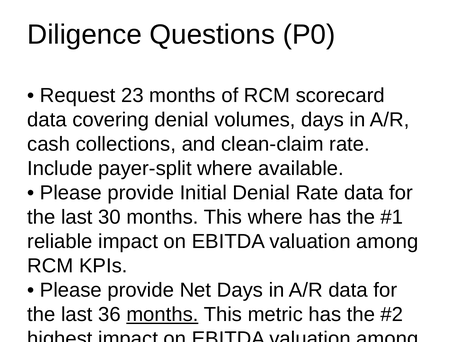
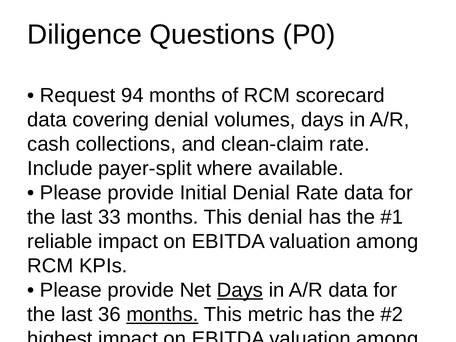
23: 23 -> 94
30: 30 -> 33
This where: where -> denial
Days at (240, 290) underline: none -> present
